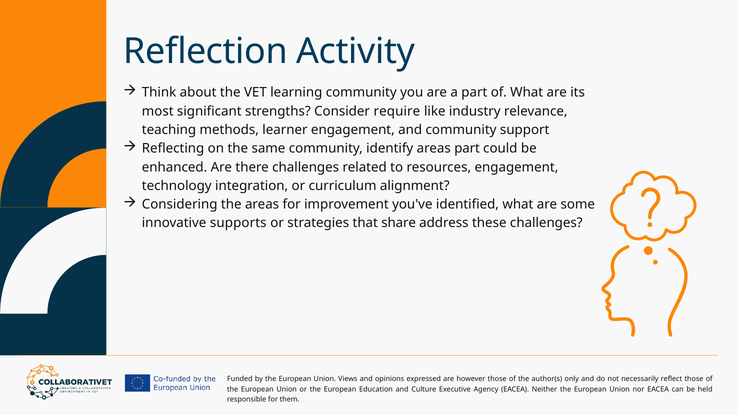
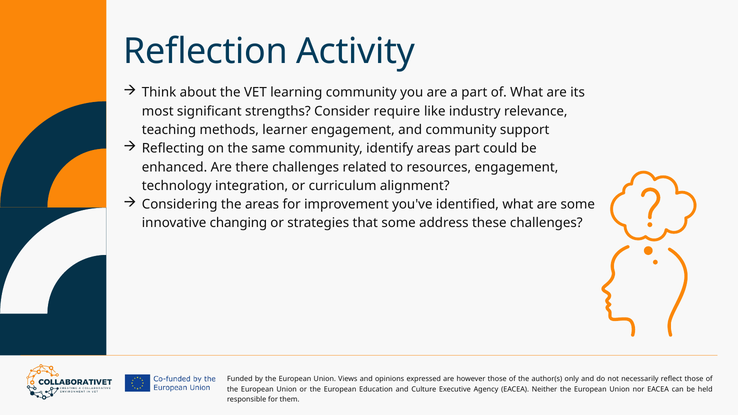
supports: supports -> changing
that share: share -> some
